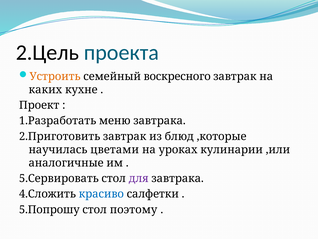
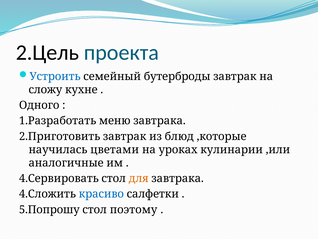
Устроить colour: orange -> blue
воскресного: воскресного -> бутерброды
каких: каких -> сложу
Проект: Проект -> Одного
5.Сервировать: 5.Сервировать -> 4.Сервировать
для colour: purple -> orange
